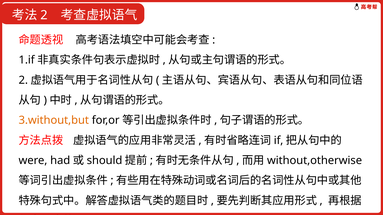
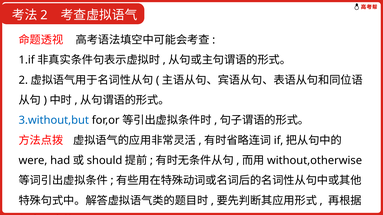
3.without,but colour: orange -> blue
